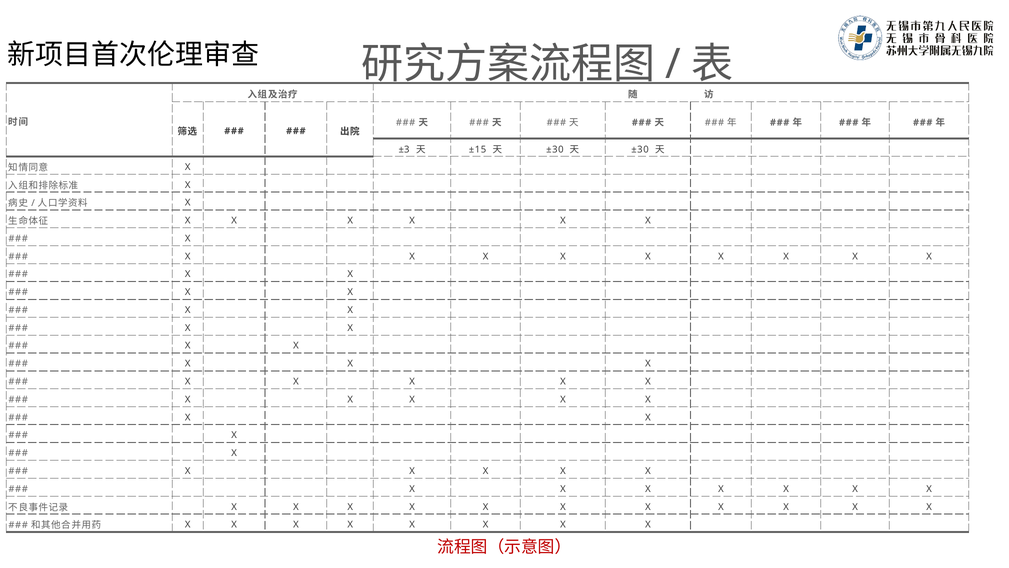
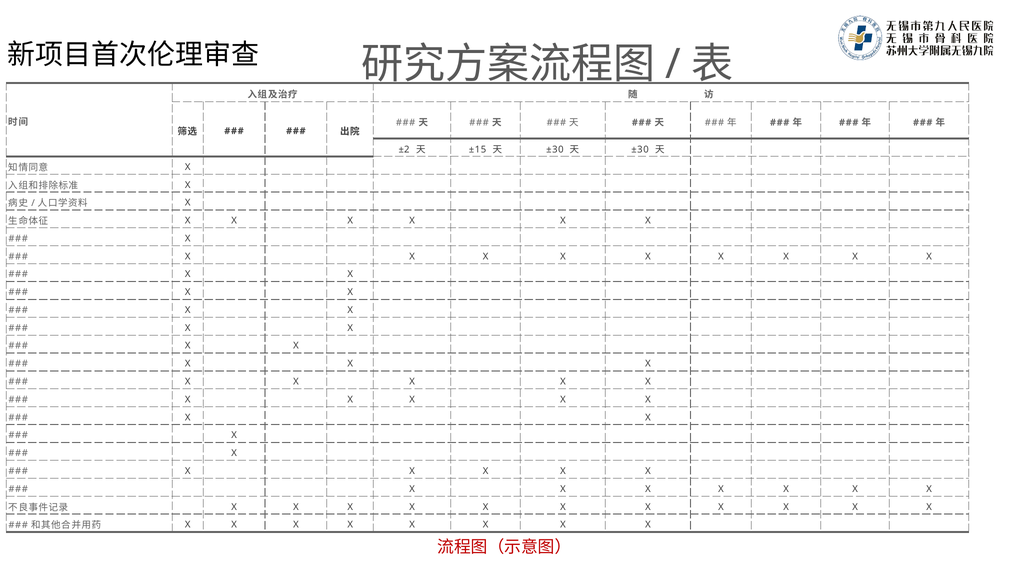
±3: ±3 -> ±2
